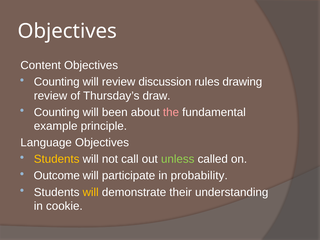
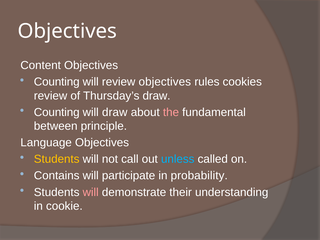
review discussion: discussion -> objectives
drawing: drawing -> cookies
will been: been -> draw
example: example -> between
unless colour: light green -> light blue
Outcome: Outcome -> Contains
will at (91, 192) colour: yellow -> pink
